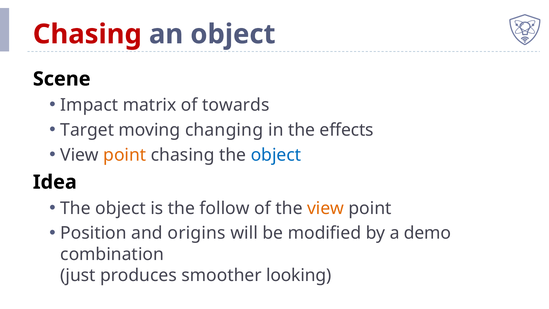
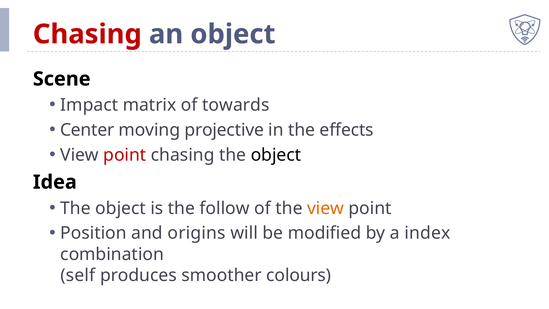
Target: Target -> Center
changing: changing -> projective
point at (125, 155) colour: orange -> red
object at (276, 155) colour: blue -> black
demo: demo -> index
just: just -> self
looking: looking -> colours
